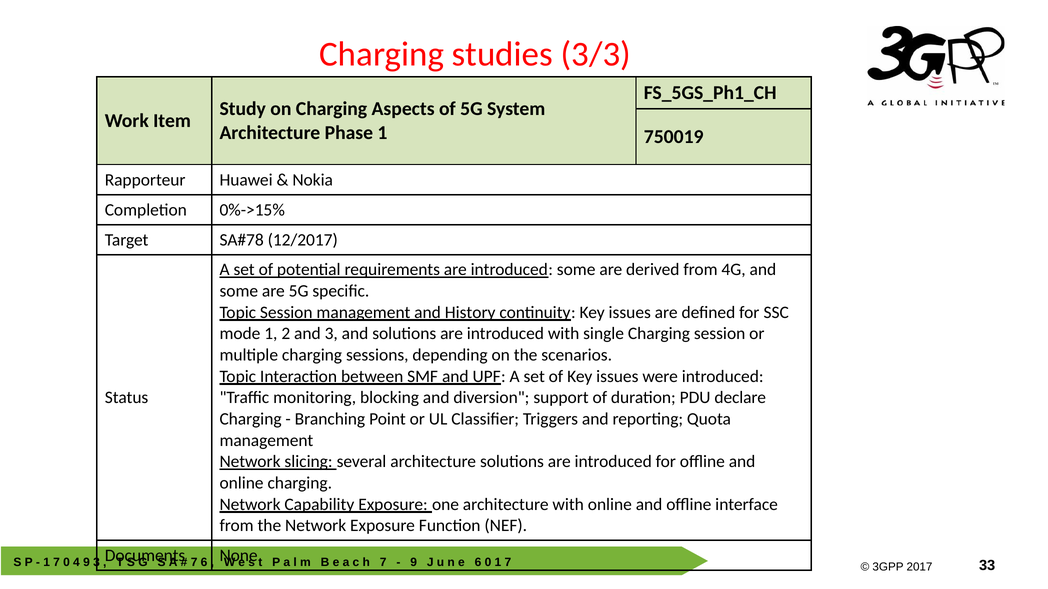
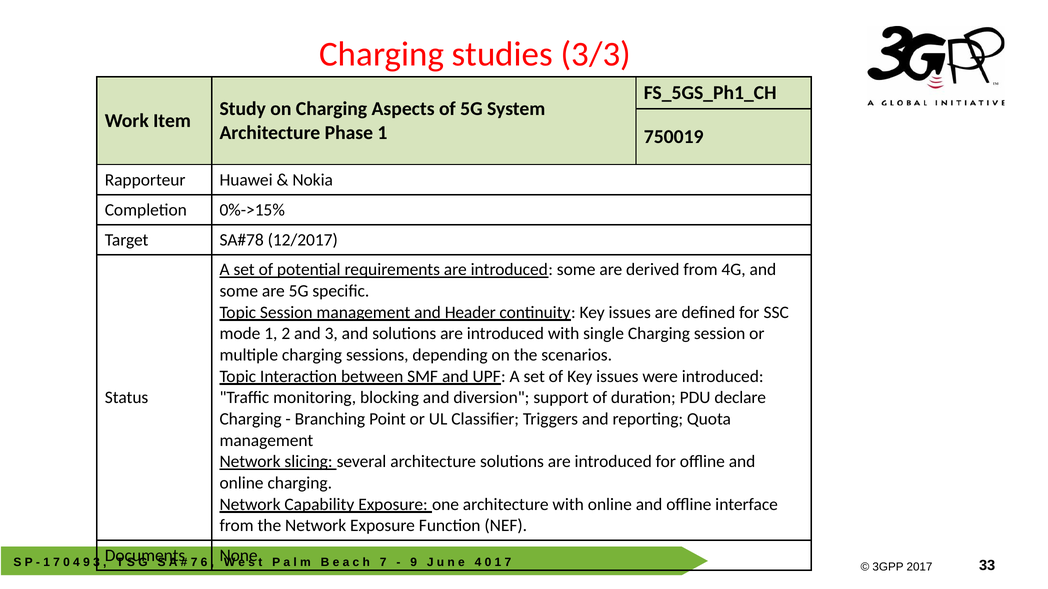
History: History -> Header
6 at (478, 563): 6 -> 4
